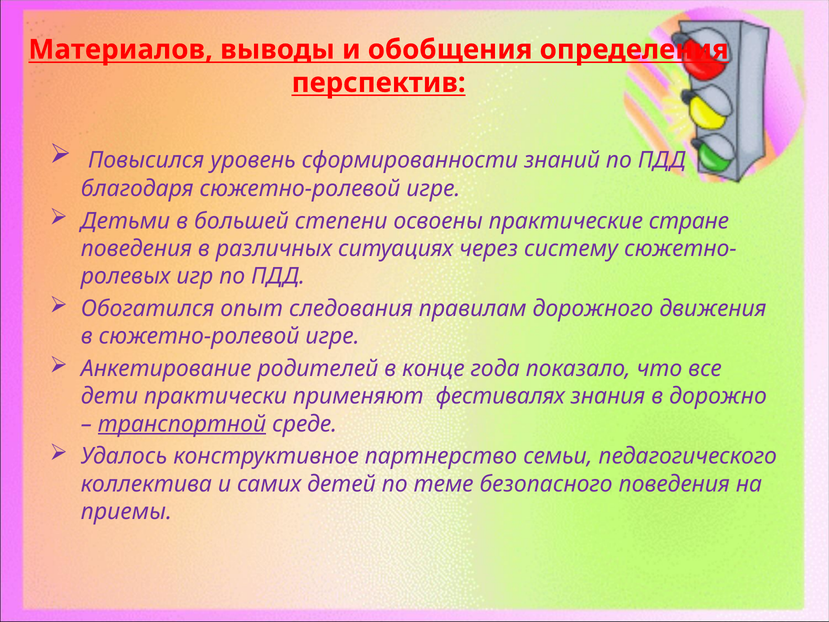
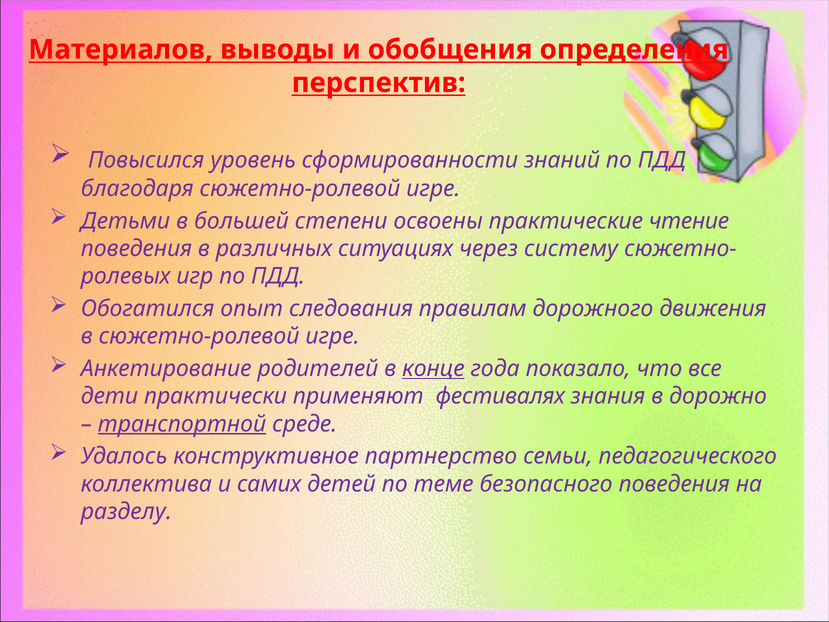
стране: стране -> чтение
конце underline: none -> present
приемы: приемы -> разделу
